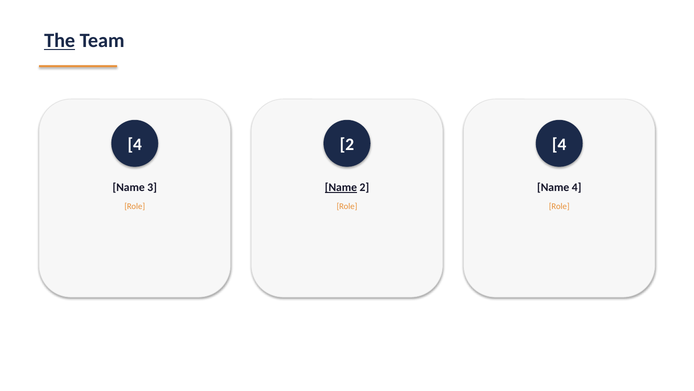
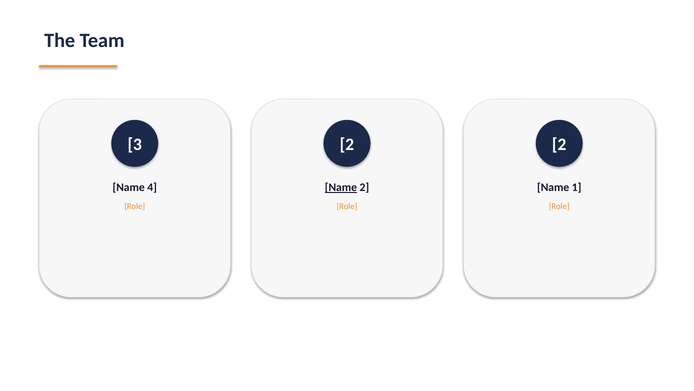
The underline: present -> none
4 at (135, 144): 4 -> 3
4 at (559, 144): 4 -> 2
3: 3 -> 4
Name 4: 4 -> 1
